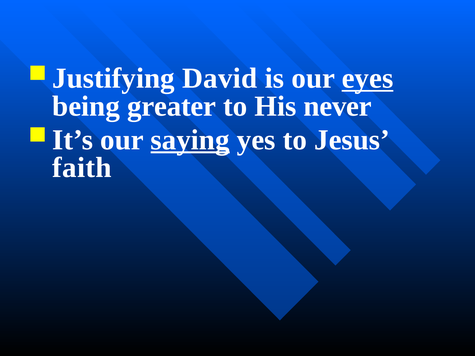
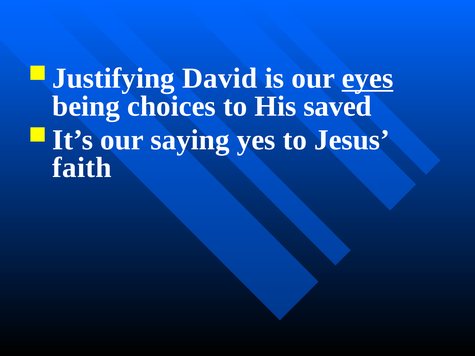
greater: greater -> choices
never: never -> saved
saying underline: present -> none
